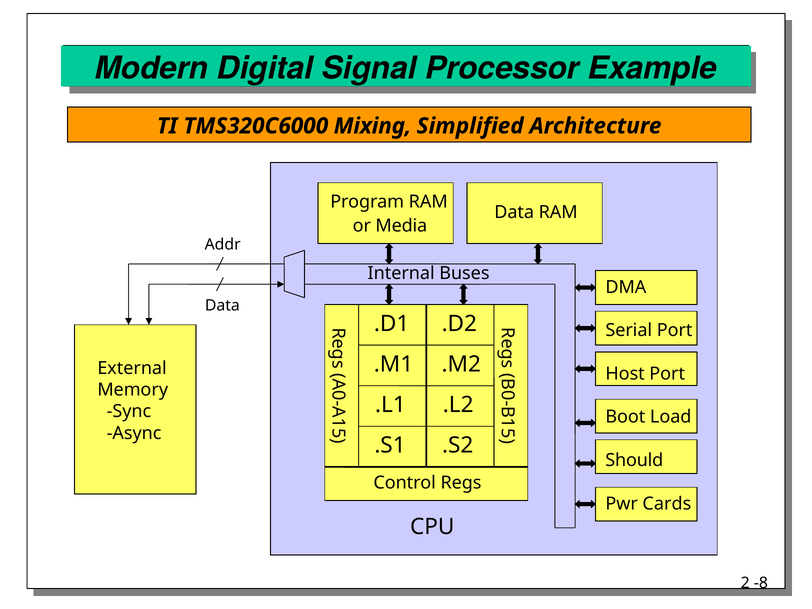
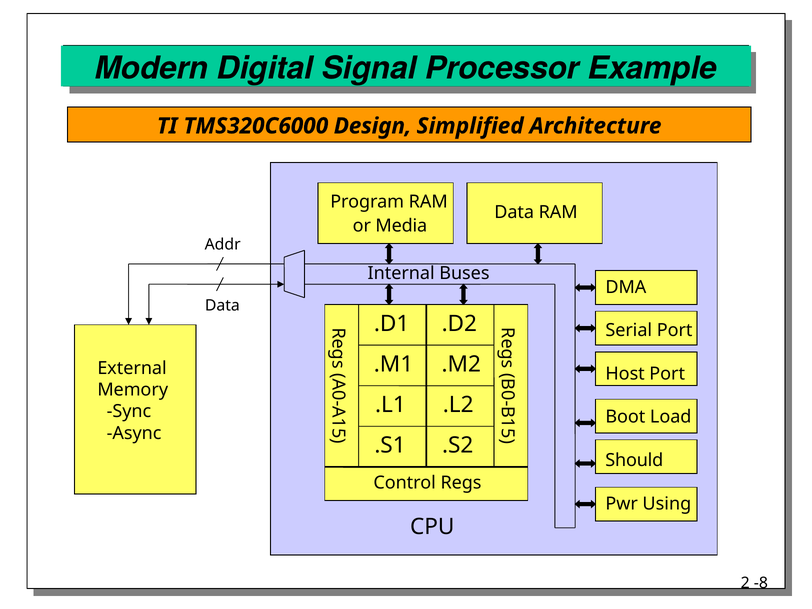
Mixing: Mixing -> Design
Cards: Cards -> Using
